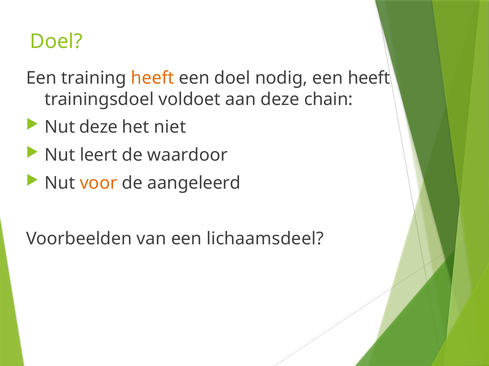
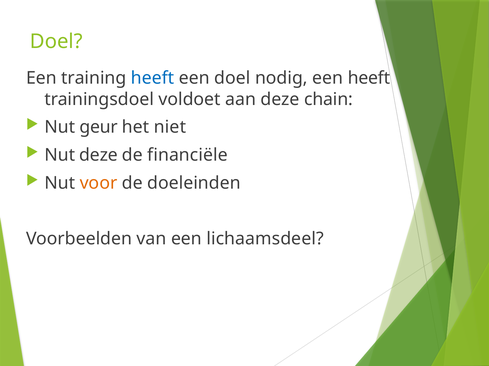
heeft at (153, 78) colour: orange -> blue
Nut deze: deze -> geur
Nut leert: leert -> deze
waardoor: waardoor -> financiële
aangeleerd: aangeleerd -> doeleinden
